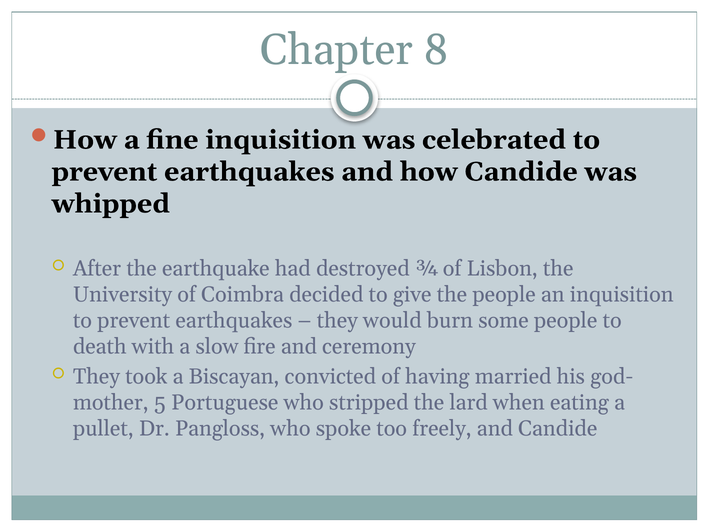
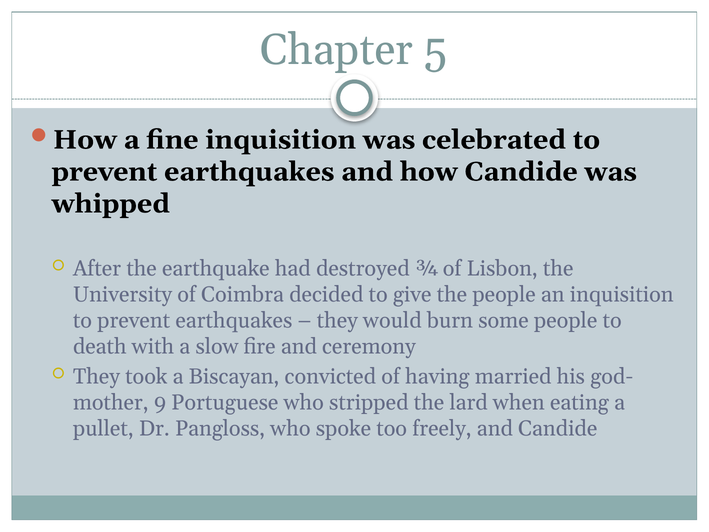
8: 8 -> 5
5: 5 -> 9
